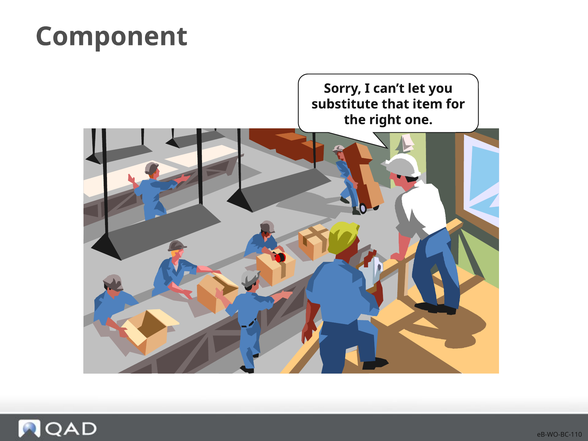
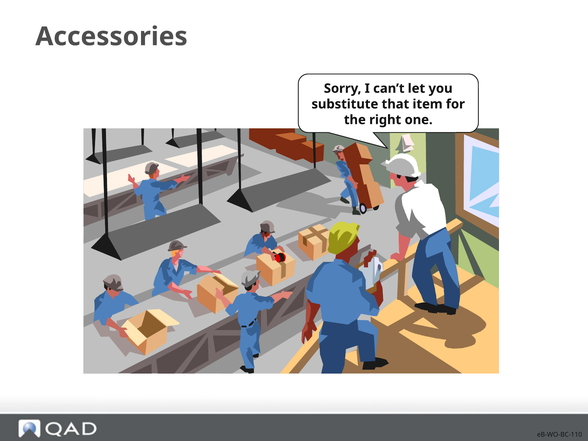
Component: Component -> Accessories
